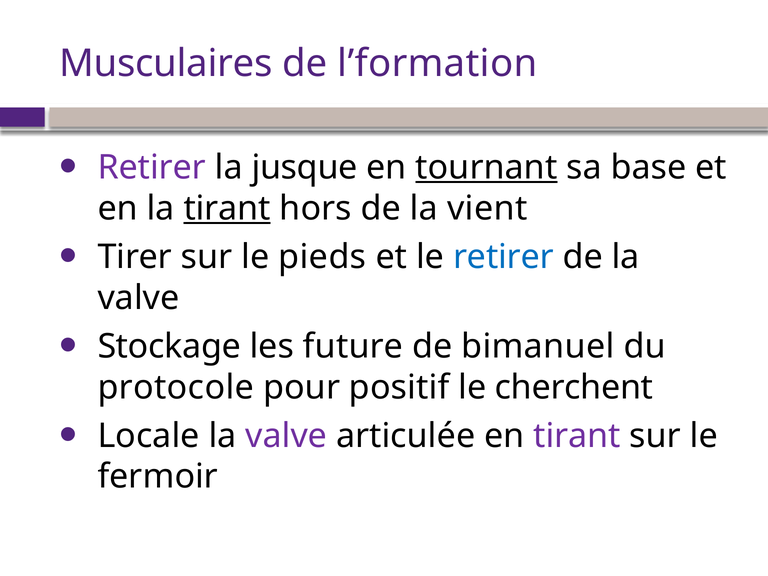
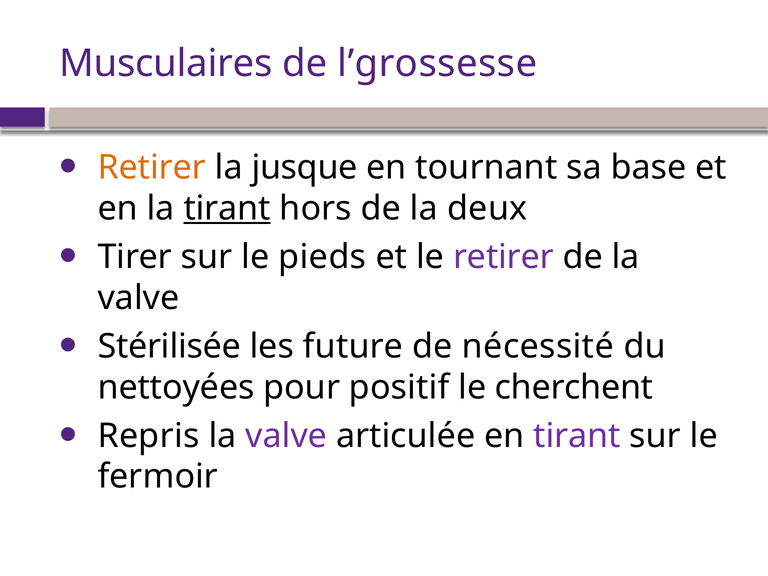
l’formation: l’formation -> l’grossesse
Retirer at (152, 168) colour: purple -> orange
tournant underline: present -> none
vient: vient -> deux
retirer at (503, 257) colour: blue -> purple
Stockage: Stockage -> Stérilisée
bimanuel: bimanuel -> nécessité
protocole: protocole -> nettoyées
Locale: Locale -> Repris
